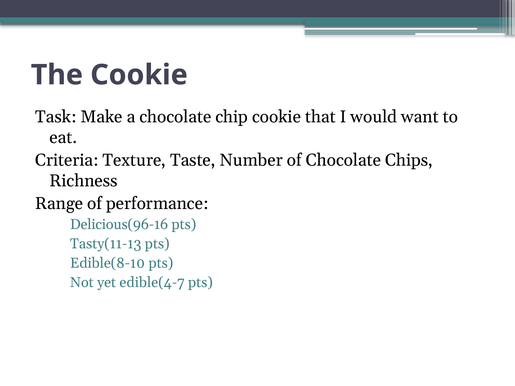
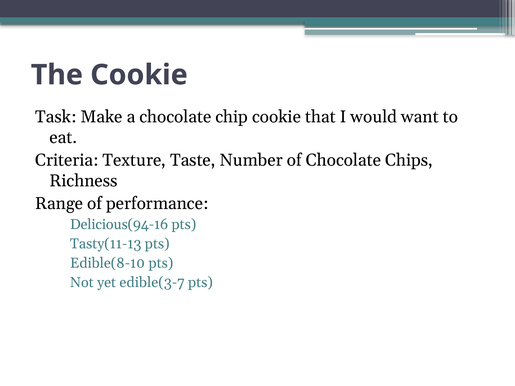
Delicious(96-16: Delicious(96-16 -> Delicious(94-16
edible(4-7: edible(4-7 -> edible(3-7
